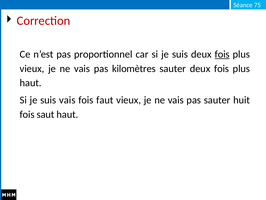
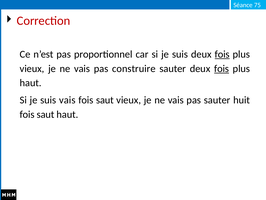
kilomètres: kilomètres -> construire
fois at (222, 68) underline: none -> present
faut at (105, 100): faut -> saut
